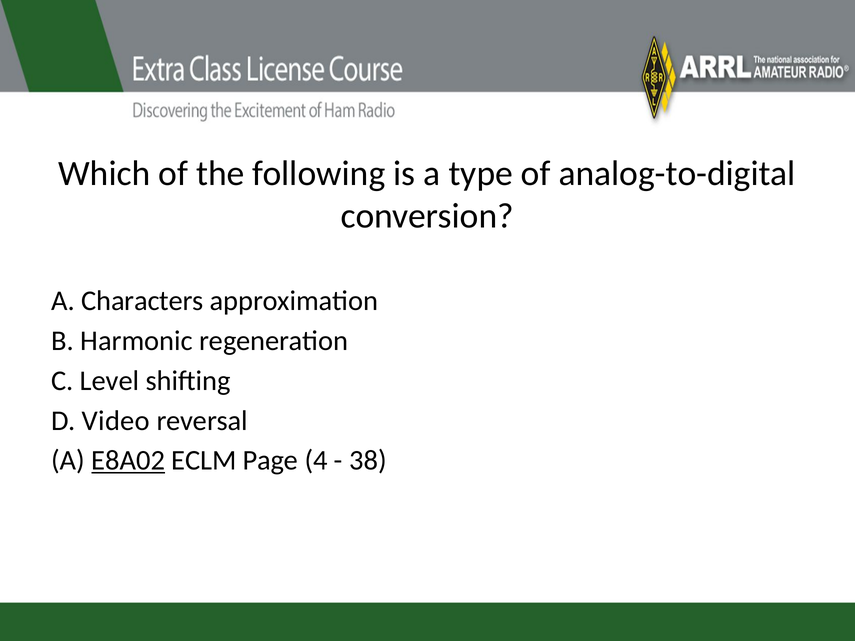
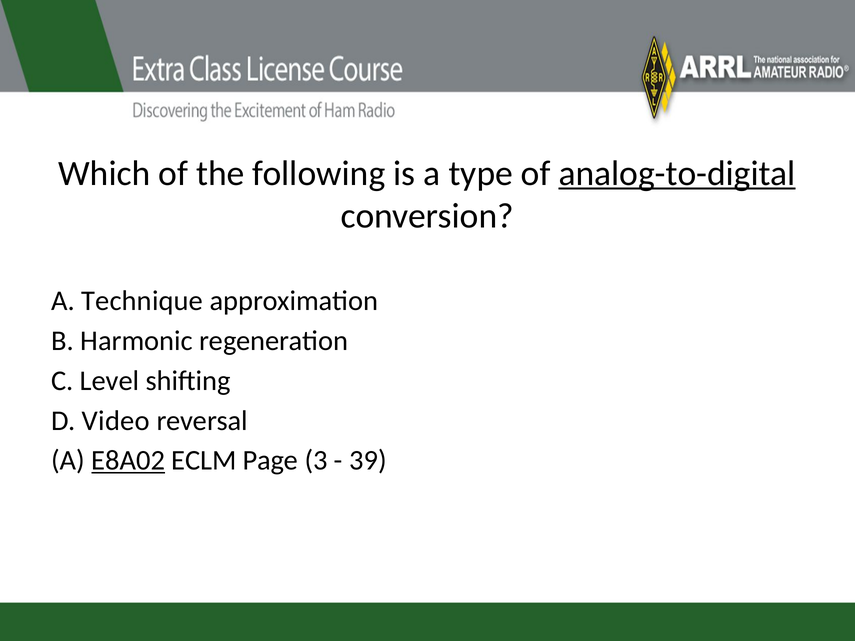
analog-to-digital underline: none -> present
Characters: Characters -> Technique
4: 4 -> 3
38: 38 -> 39
